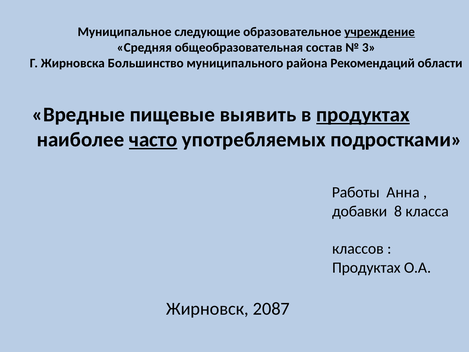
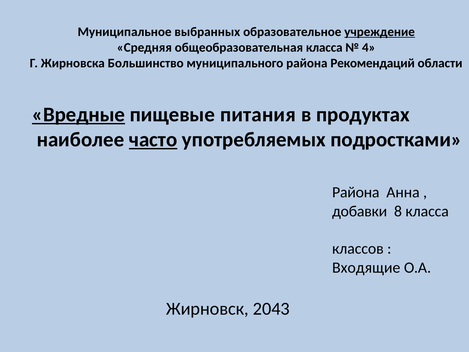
следующие: следующие -> выбранных
общеобразовательная состав: состав -> класса
3: 3 -> 4
Вредные underline: none -> present
выявить: выявить -> питания
продуктах at (363, 115) underline: present -> none
Работы at (356, 192): Работы -> Района
Продуктах at (366, 267): Продуктах -> Входящие
2087: 2087 -> 2043
